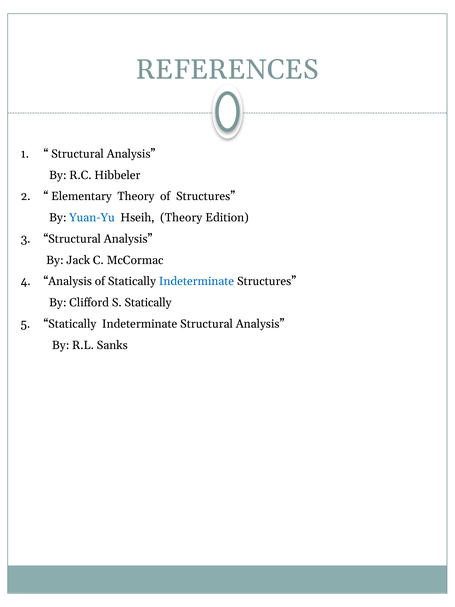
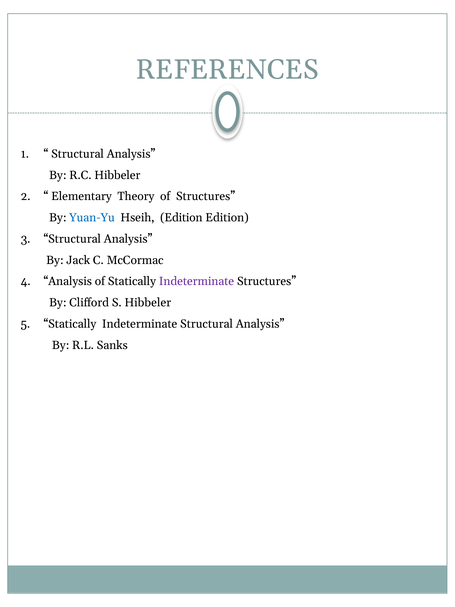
Hseih Theory: Theory -> Edition
Indeterminate at (196, 281) colour: blue -> purple
S Statically: Statically -> Hibbeler
